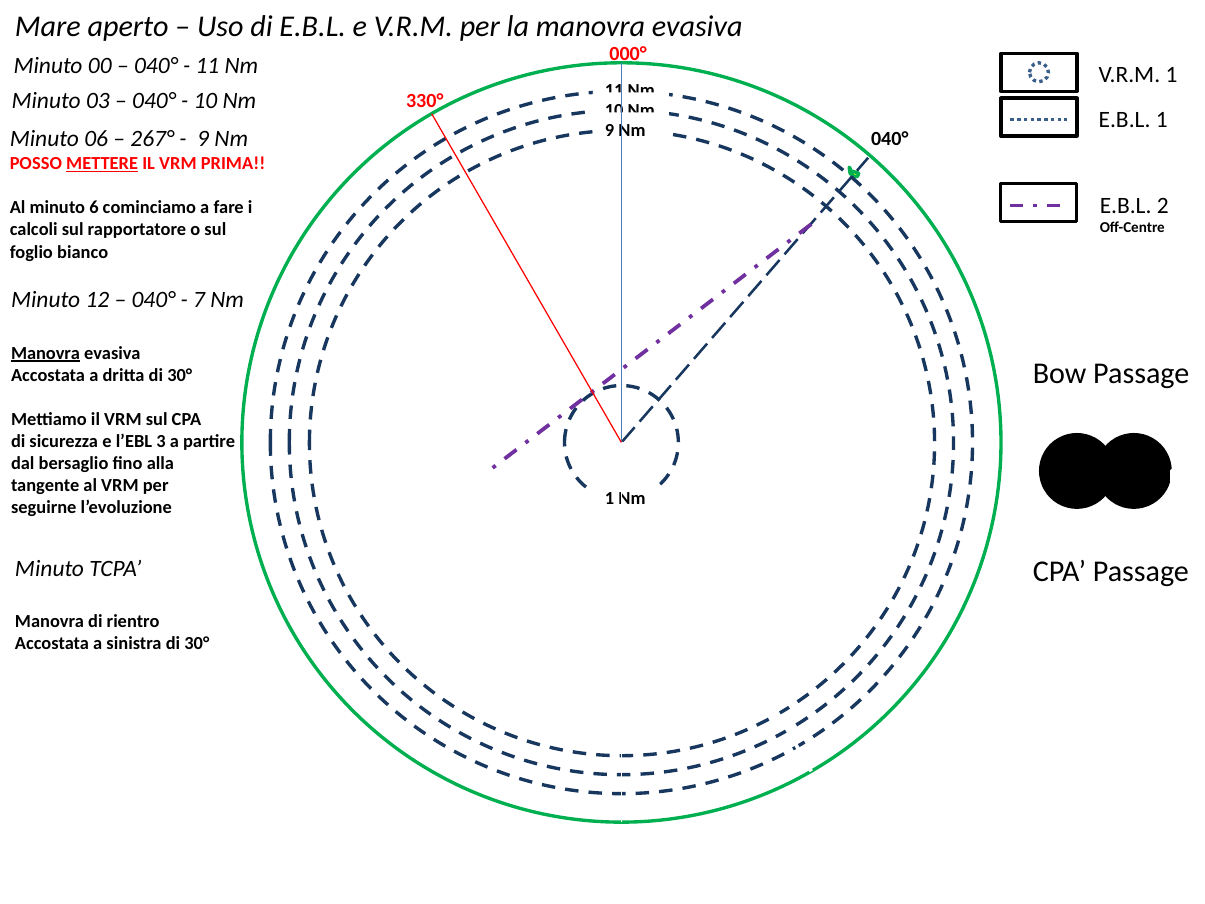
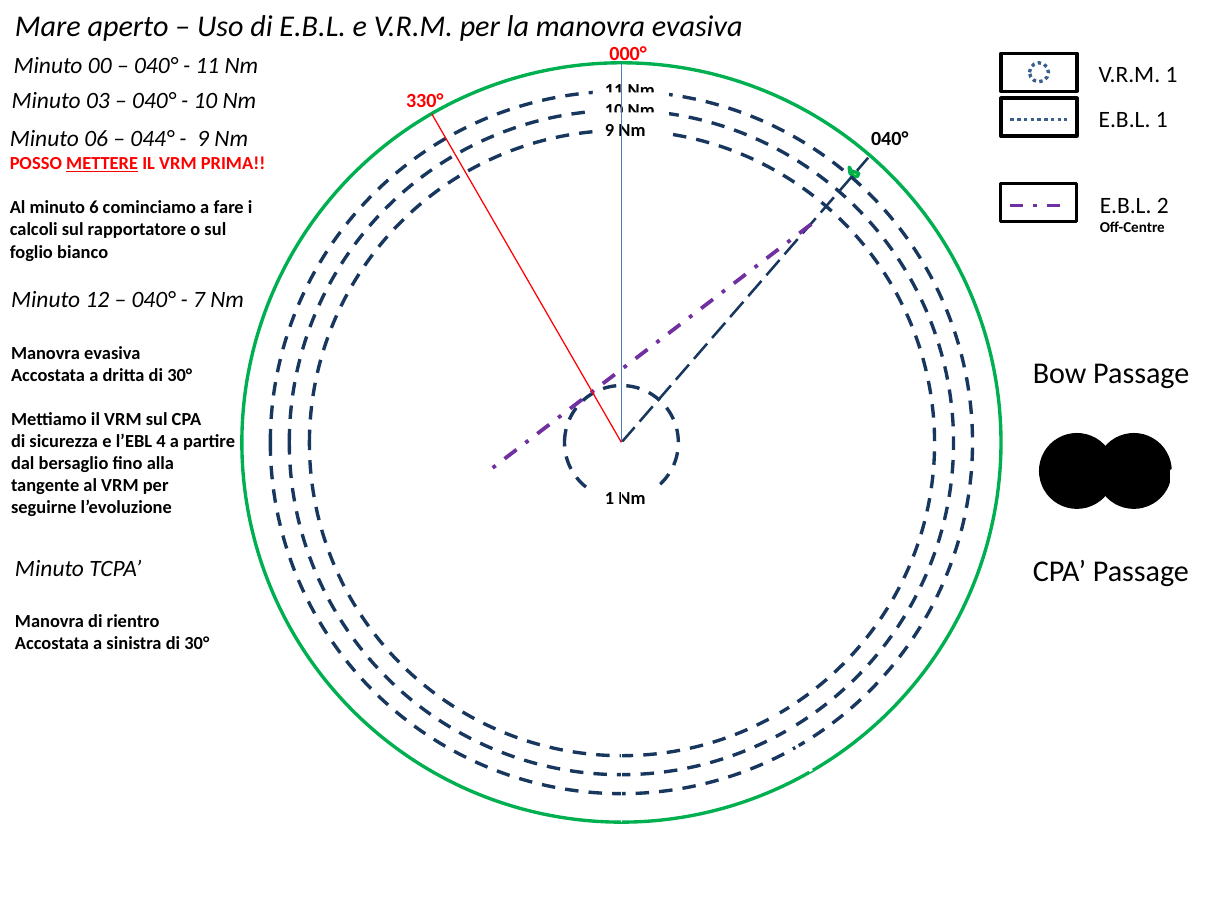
267°: 267° -> 044°
Manovra at (46, 353) underline: present -> none
3: 3 -> 4
